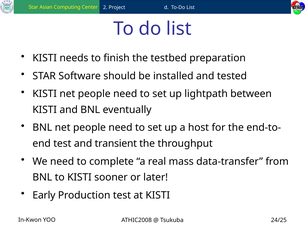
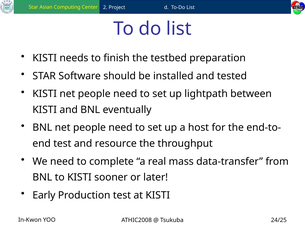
transient: transient -> resource
